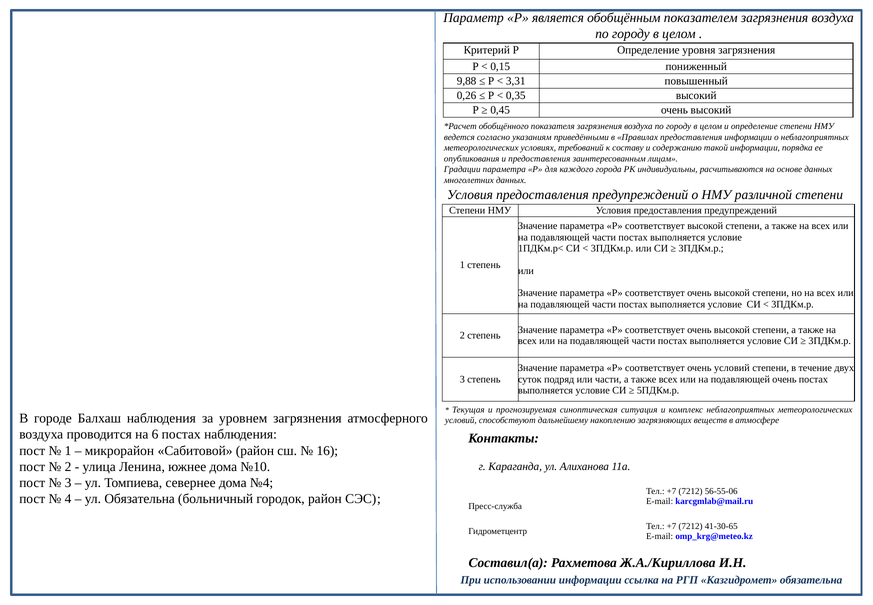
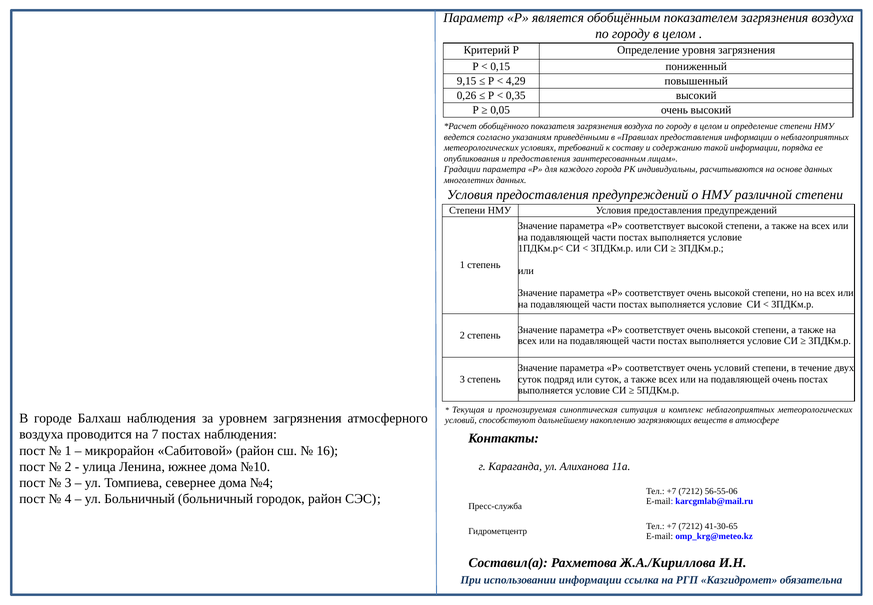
9,88: 9,88 -> 9,15
3,31: 3,31 -> 4,29
0,45: 0,45 -> 0,05
или части: части -> суток
6: 6 -> 7
ул Обязательна: Обязательна -> Больничный
